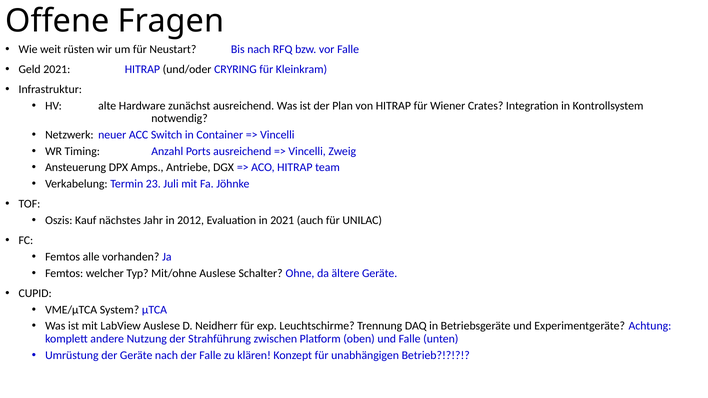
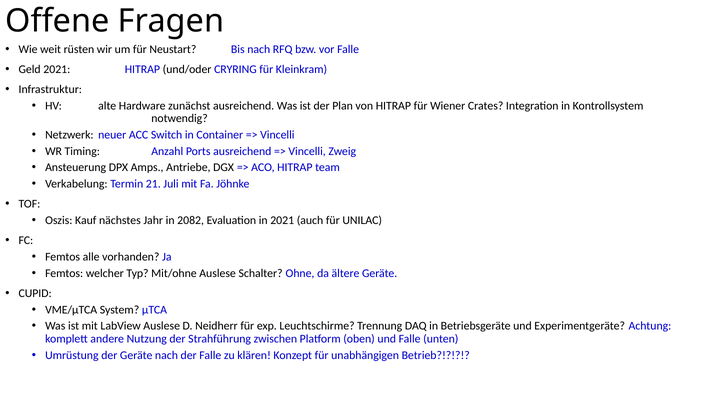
23: 23 -> 21
2012: 2012 -> 2082
